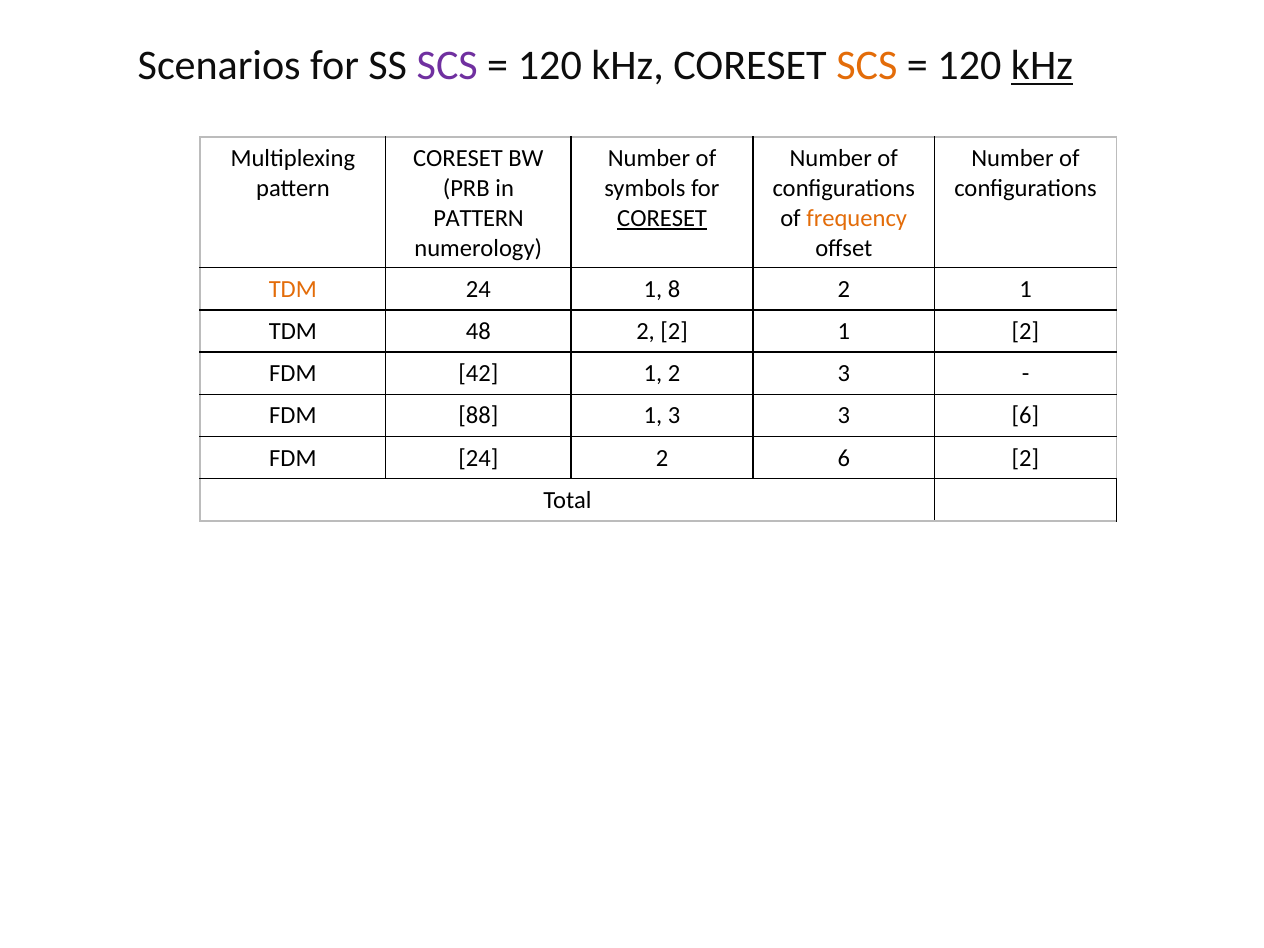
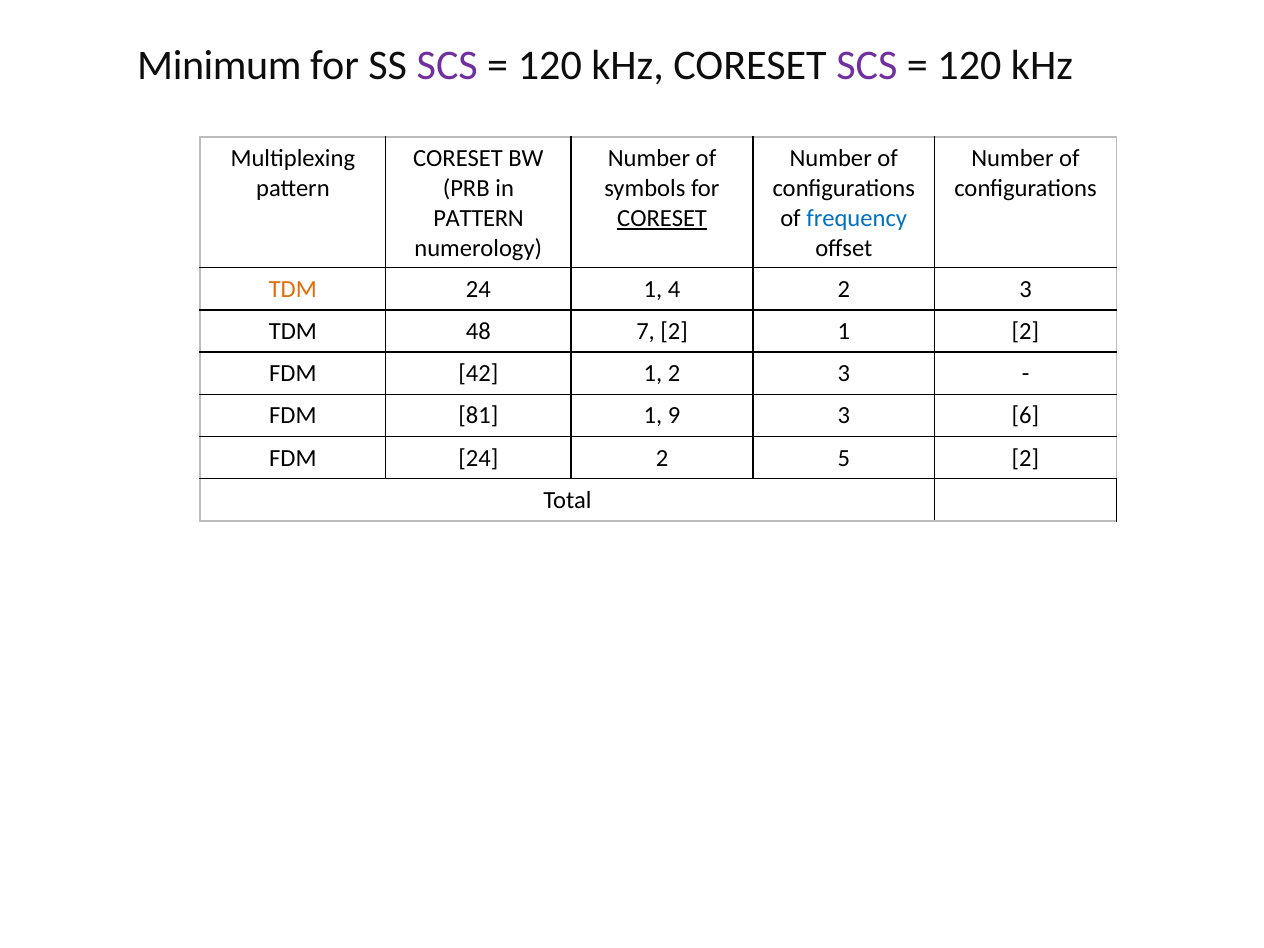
Scenarios: Scenarios -> Minimum
SCS at (867, 66) colour: orange -> purple
kHz at (1042, 66) underline: present -> none
frequency colour: orange -> blue
8: 8 -> 4
1 at (1026, 289): 1 -> 3
48 2: 2 -> 7
88: 88 -> 81
1 3: 3 -> 9
2 6: 6 -> 5
